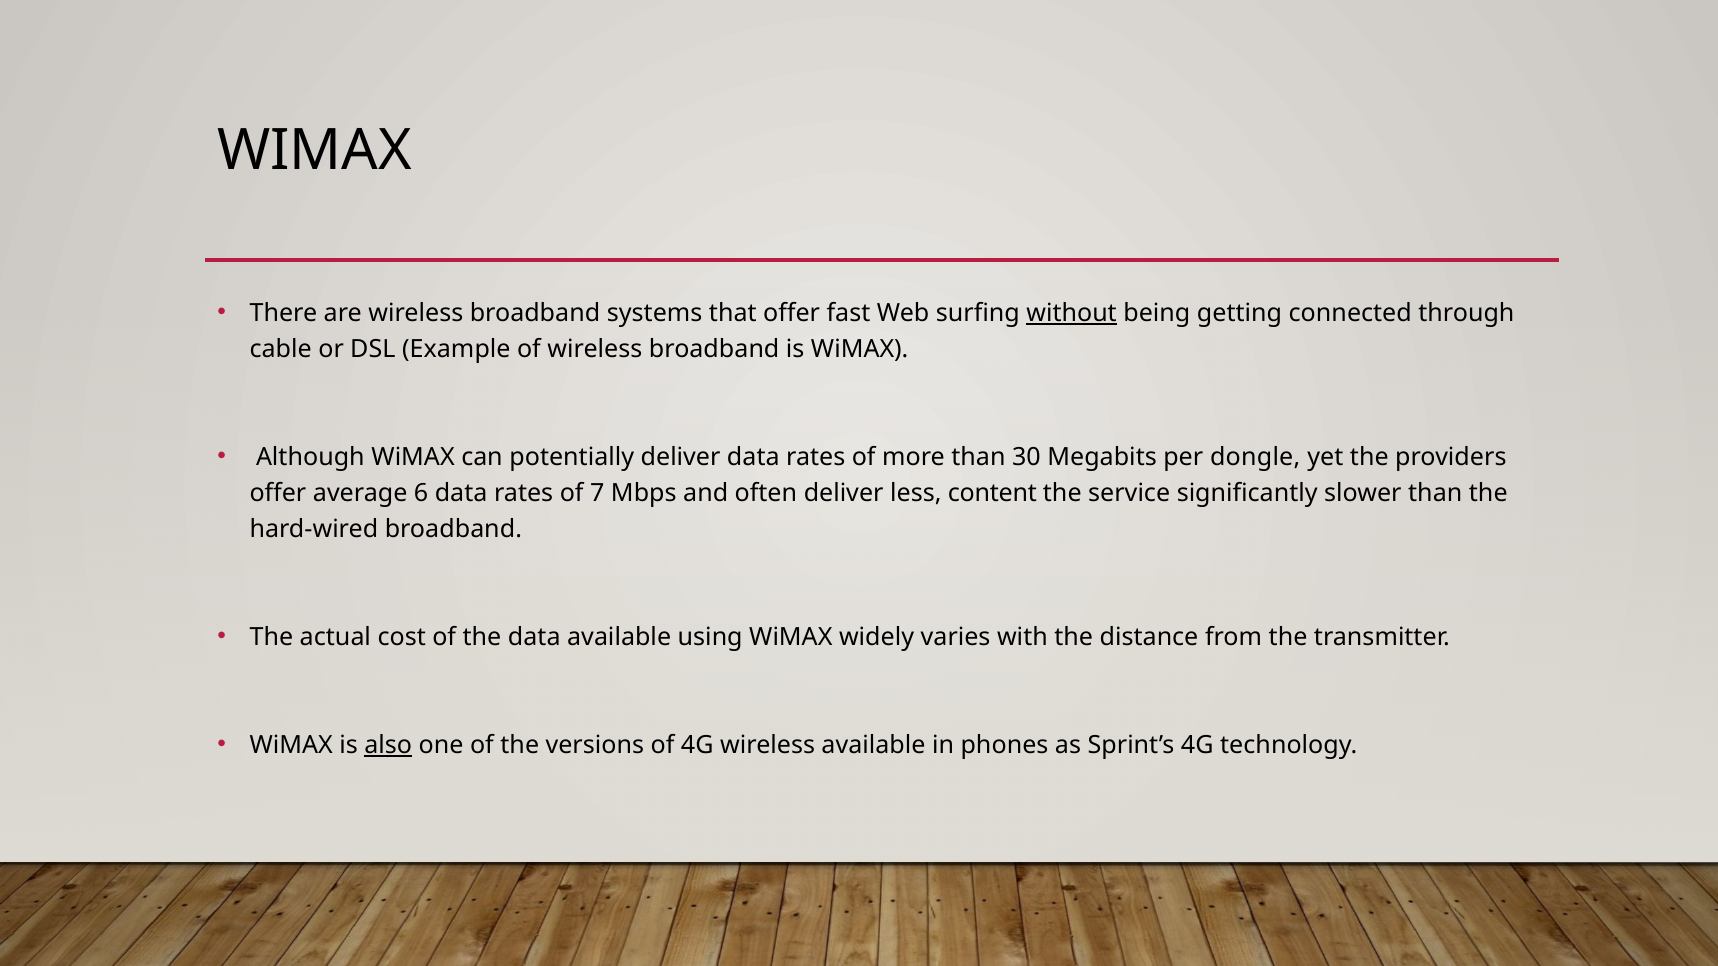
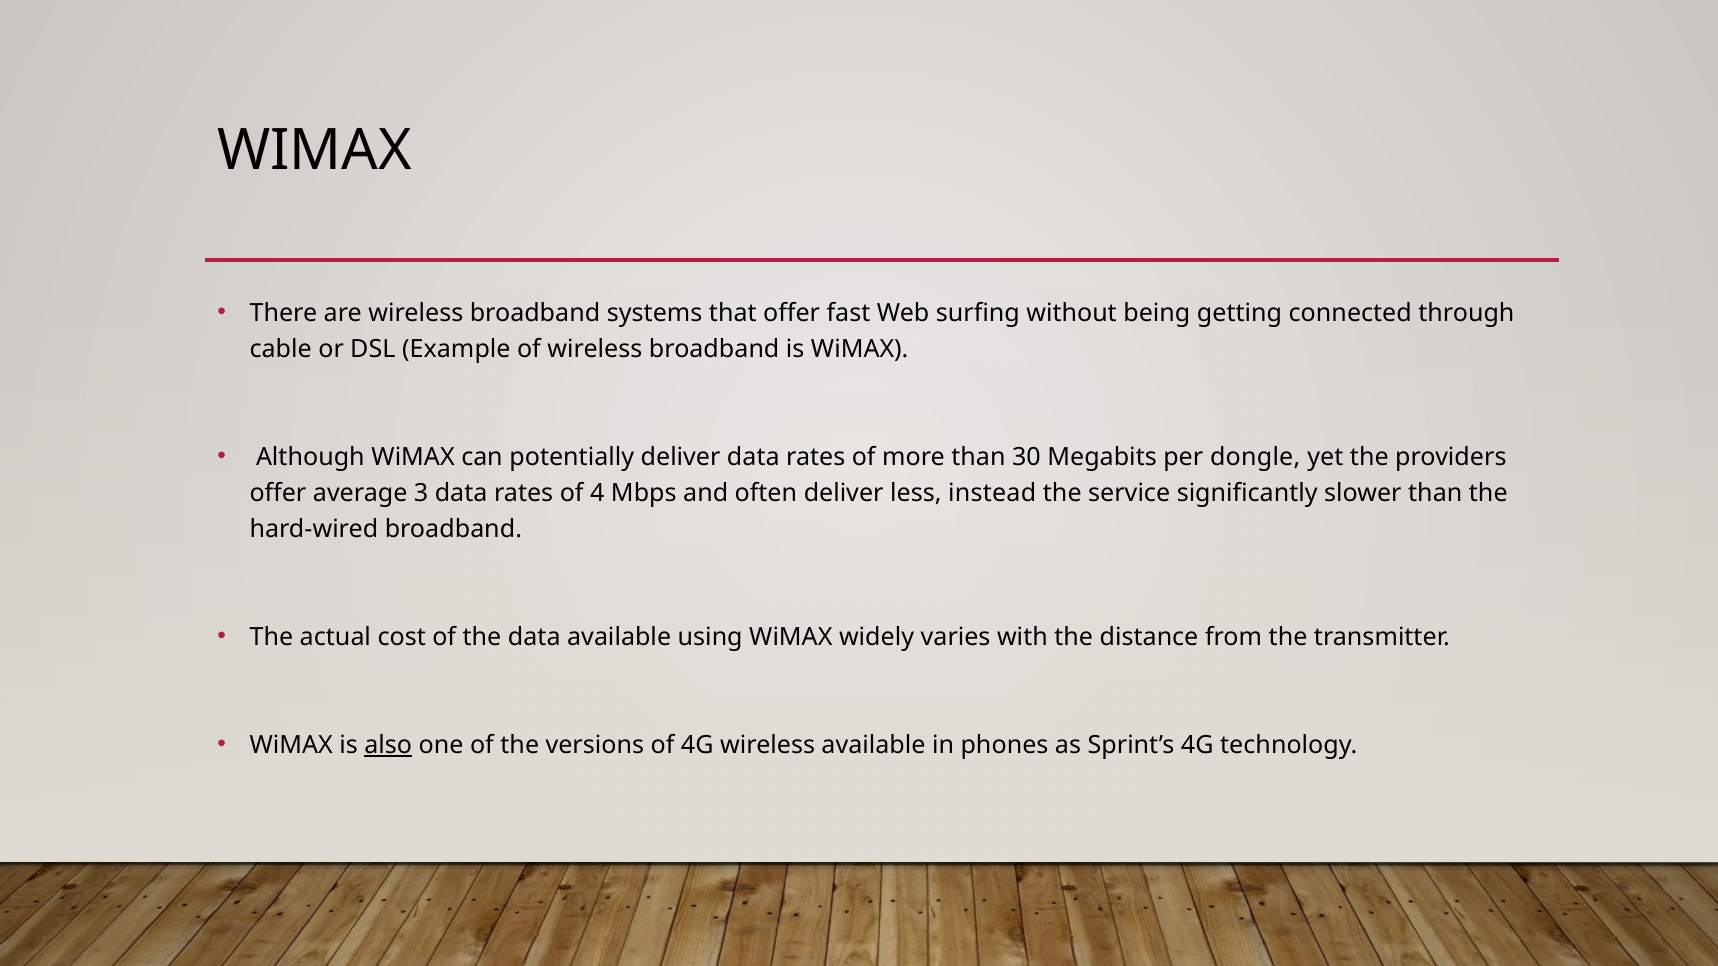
without underline: present -> none
6: 6 -> 3
7: 7 -> 4
content: content -> instead
